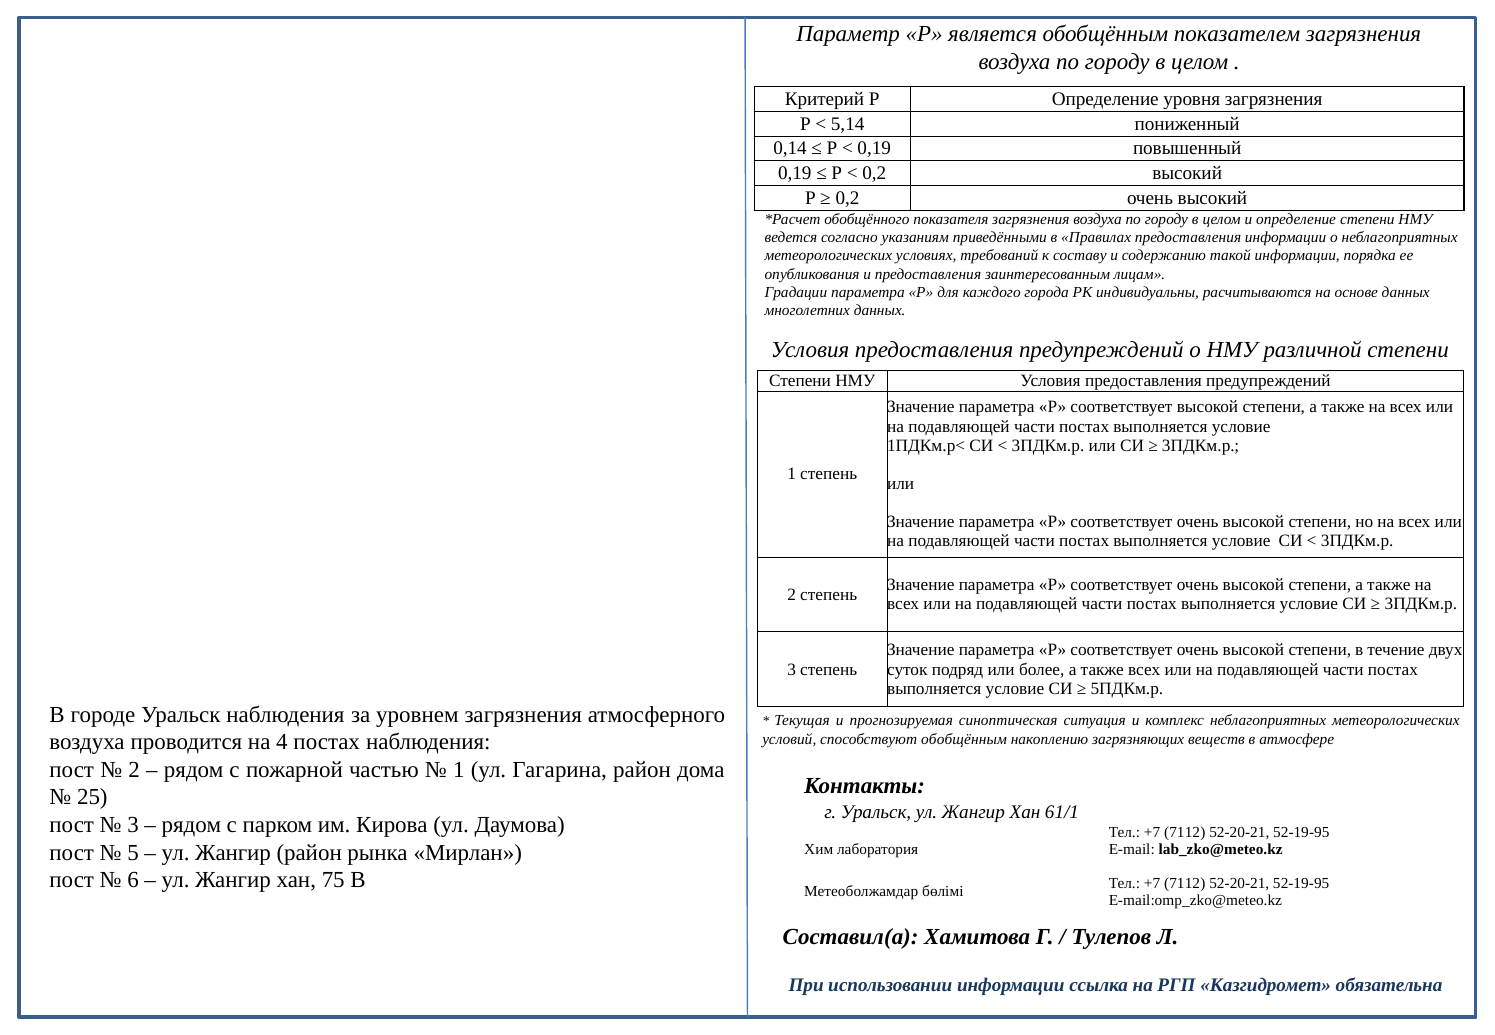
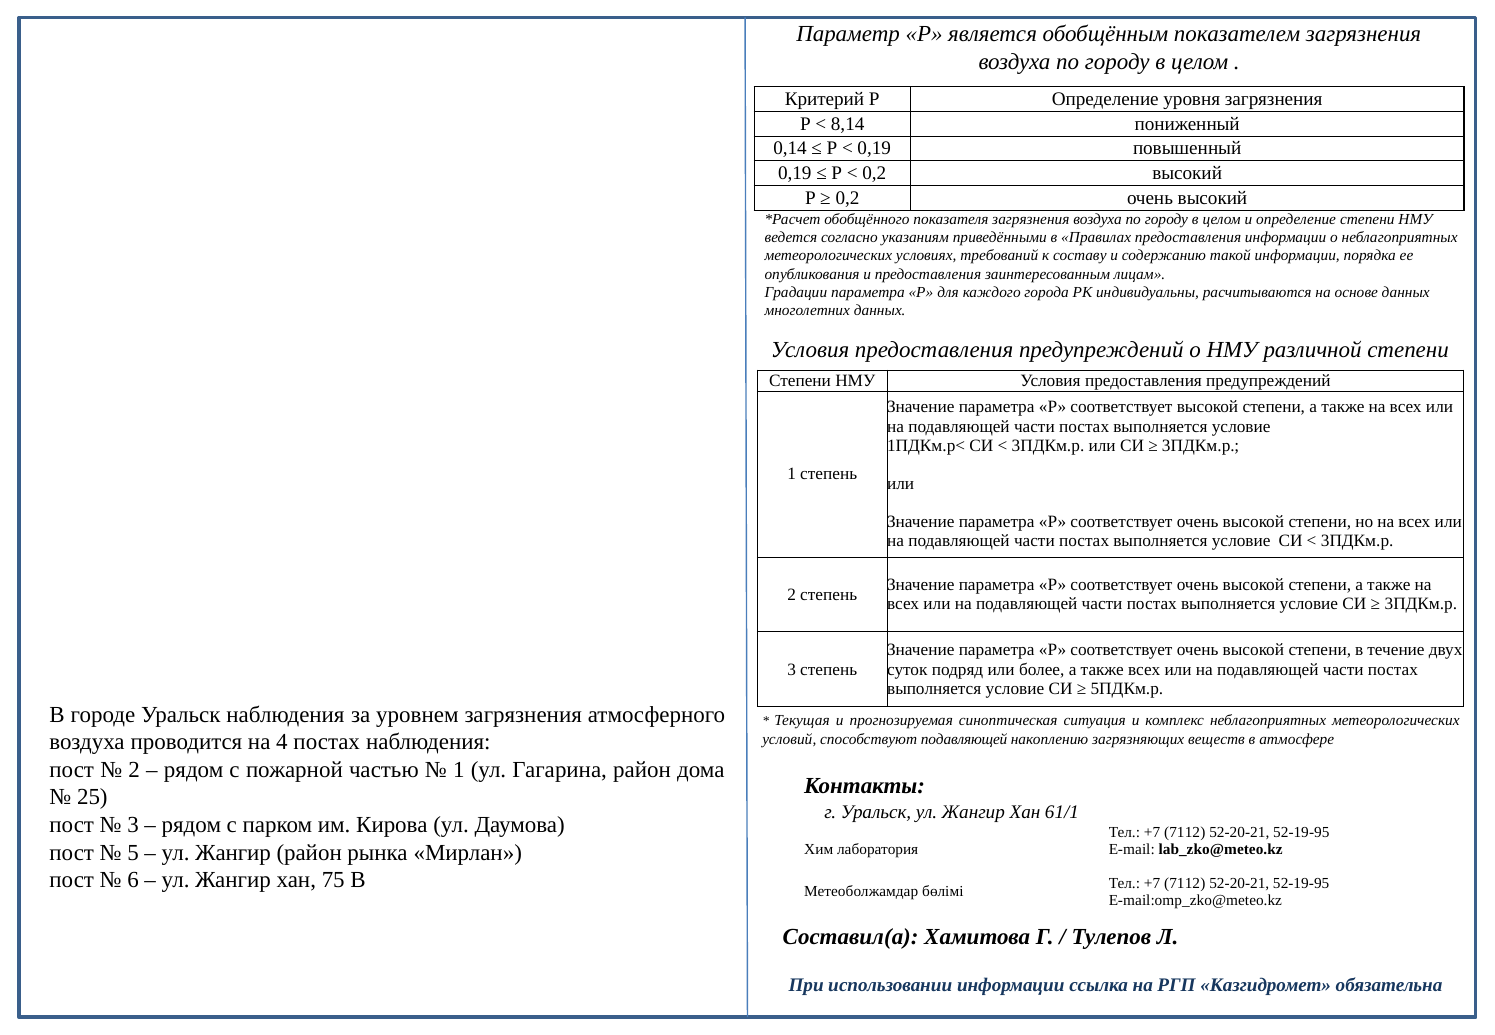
5,14: 5,14 -> 8,14
способствуют обобщённым: обобщённым -> подавляющей
